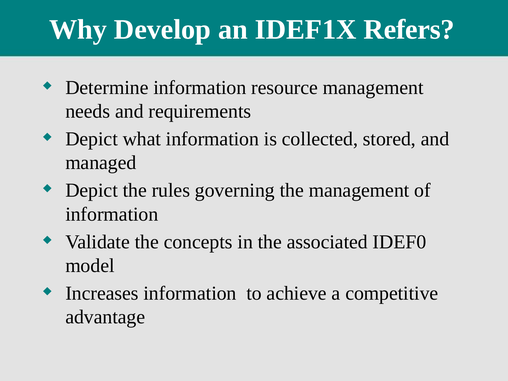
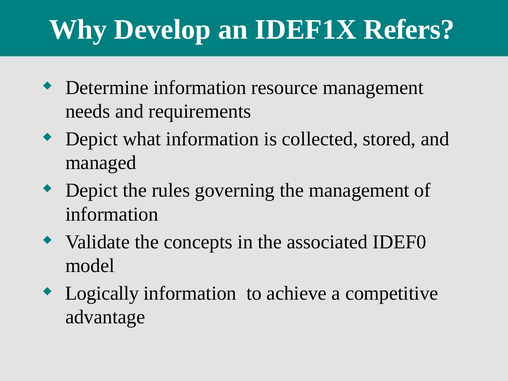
Increases: Increases -> Logically
